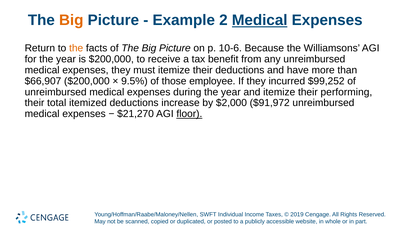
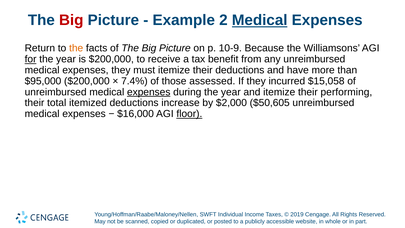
Big at (71, 20) colour: orange -> red
10-6: 10-6 -> 10-9
for underline: none -> present
$66,907: $66,907 -> $95,000
9.5%: 9.5% -> 7.4%
employee: employee -> assessed
$99,252: $99,252 -> $15,058
expenses at (149, 92) underline: none -> present
$91,972: $91,972 -> $50,605
$21,270: $21,270 -> $16,000
